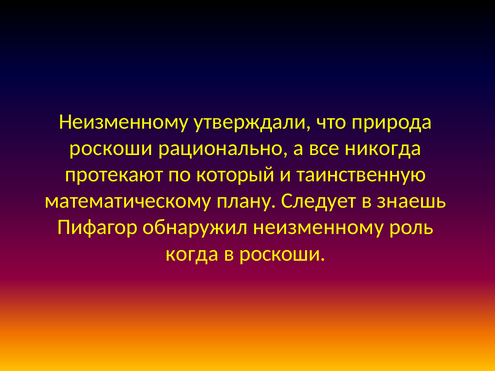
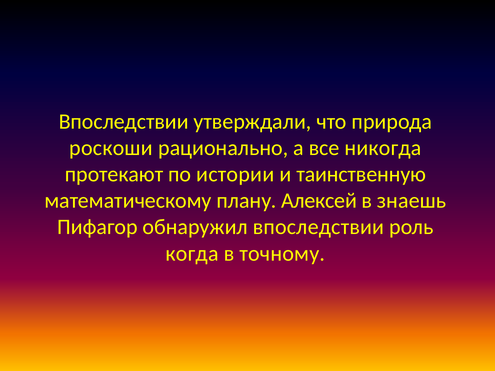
Неизменному at (124, 122): Неизменному -> Впоследствии
который: который -> истории
Следует: Следует -> Алексей
обнаружил неизменному: неизменному -> впоследствии
в роскоши: роскоши -> точному
